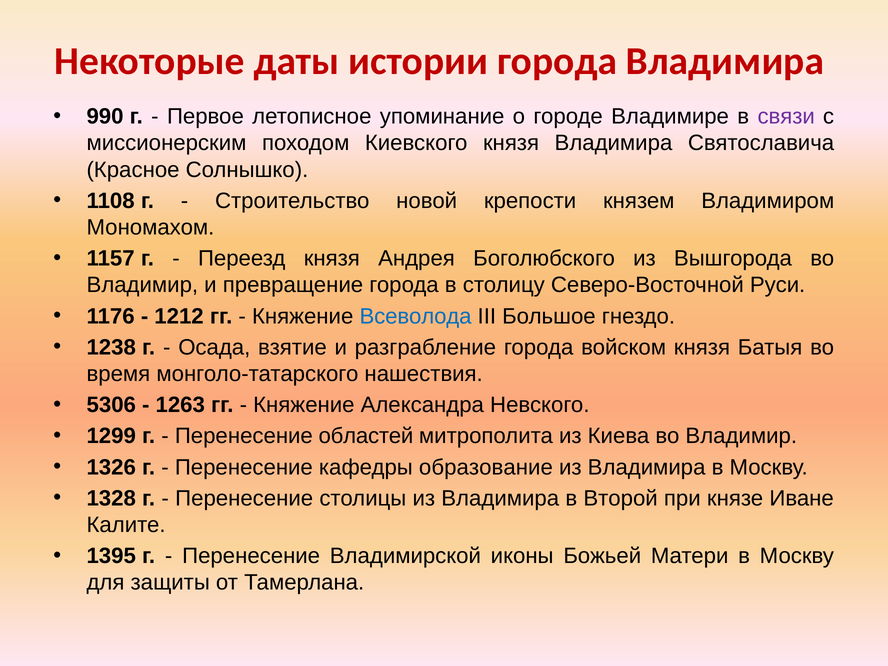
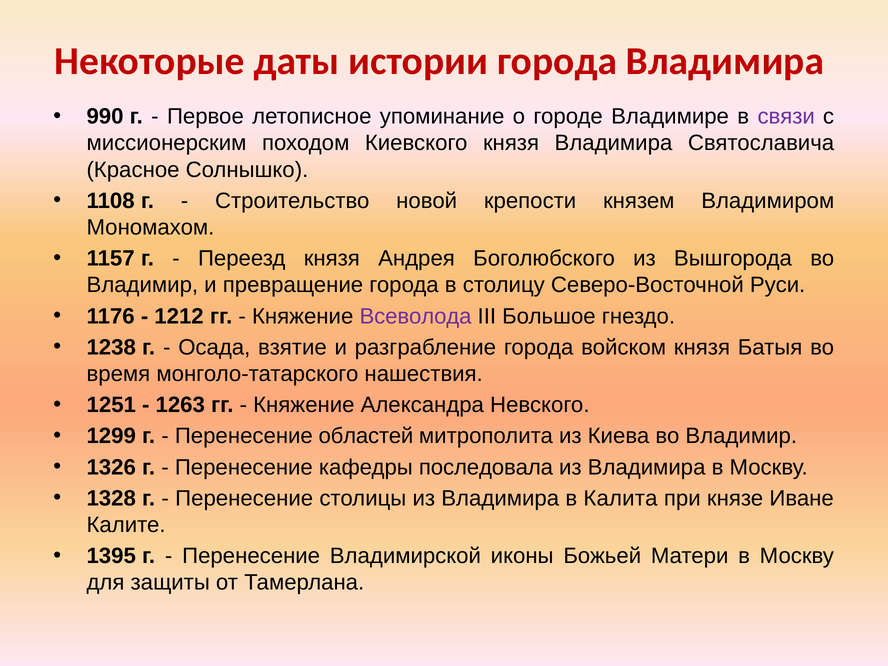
Всеволода colour: blue -> purple
5306: 5306 -> 1251
образование: образование -> последовала
Второй: Второй -> Калита
